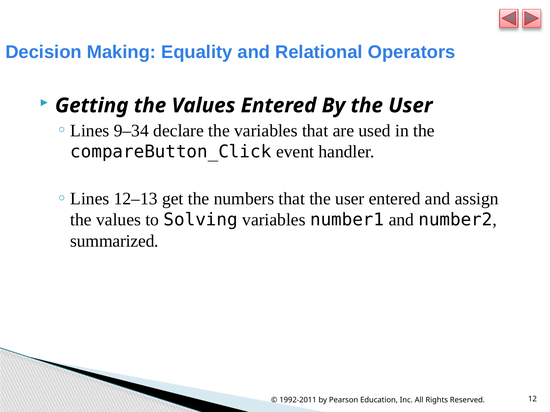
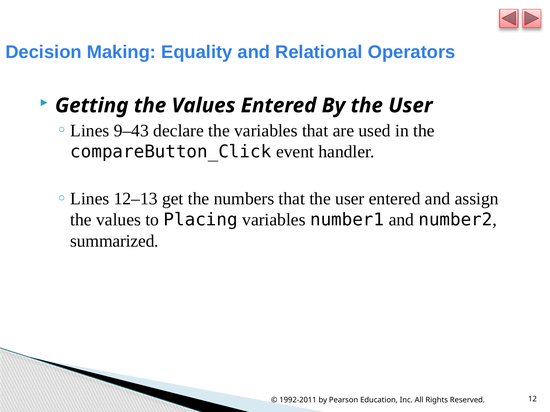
9–34: 9–34 -> 9–43
Solving: Solving -> Placing
